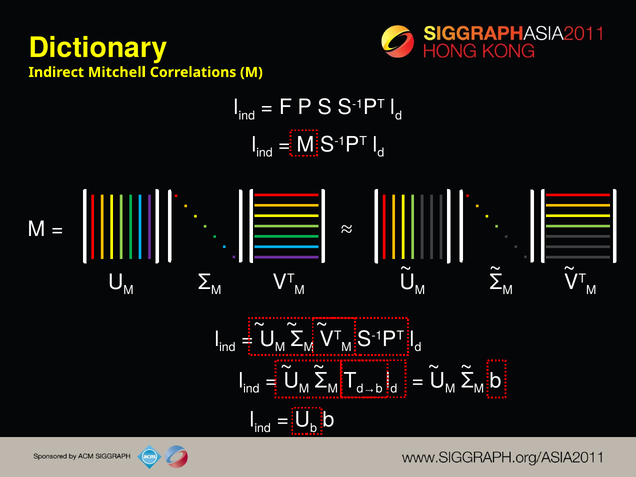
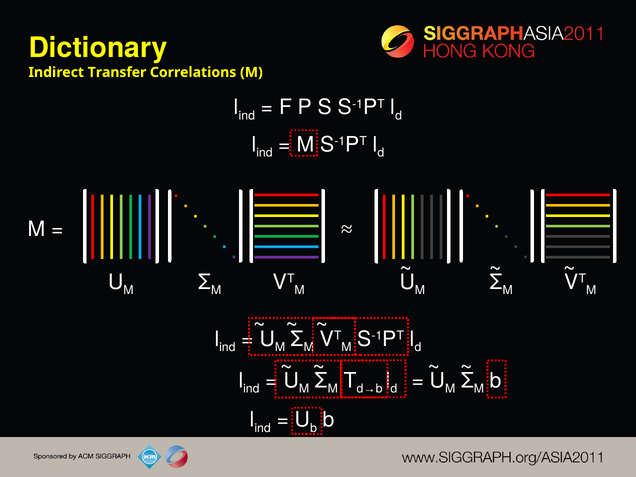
Mitchell: Mitchell -> Transfer
